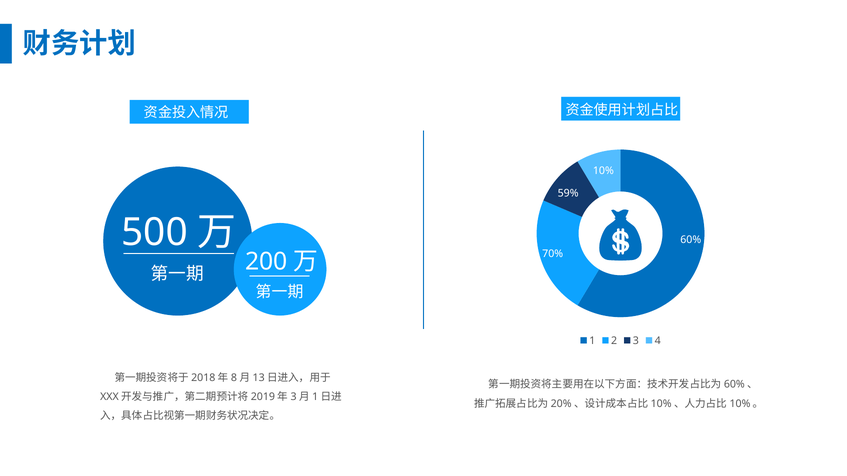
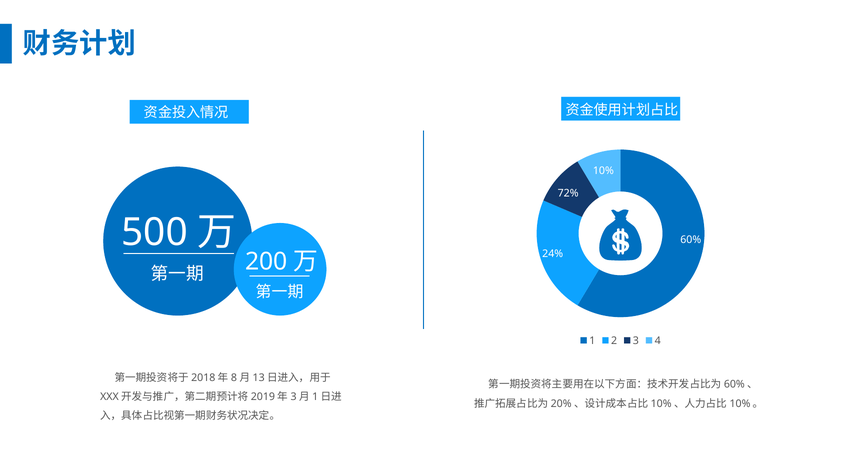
59%: 59% -> 72%
70%: 70% -> 24%
